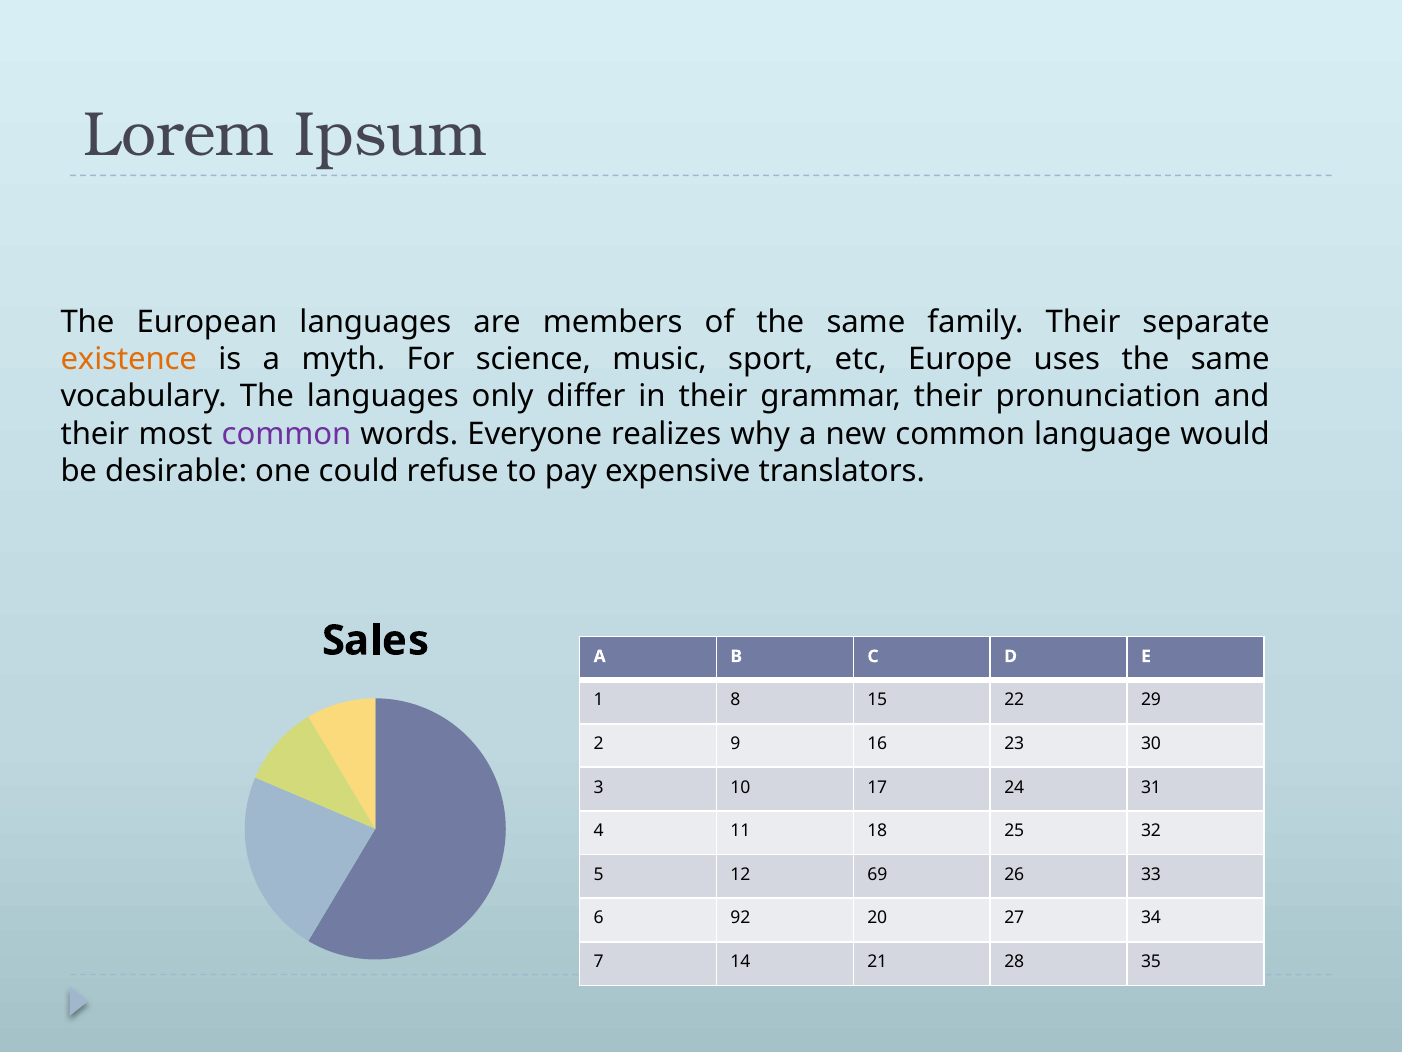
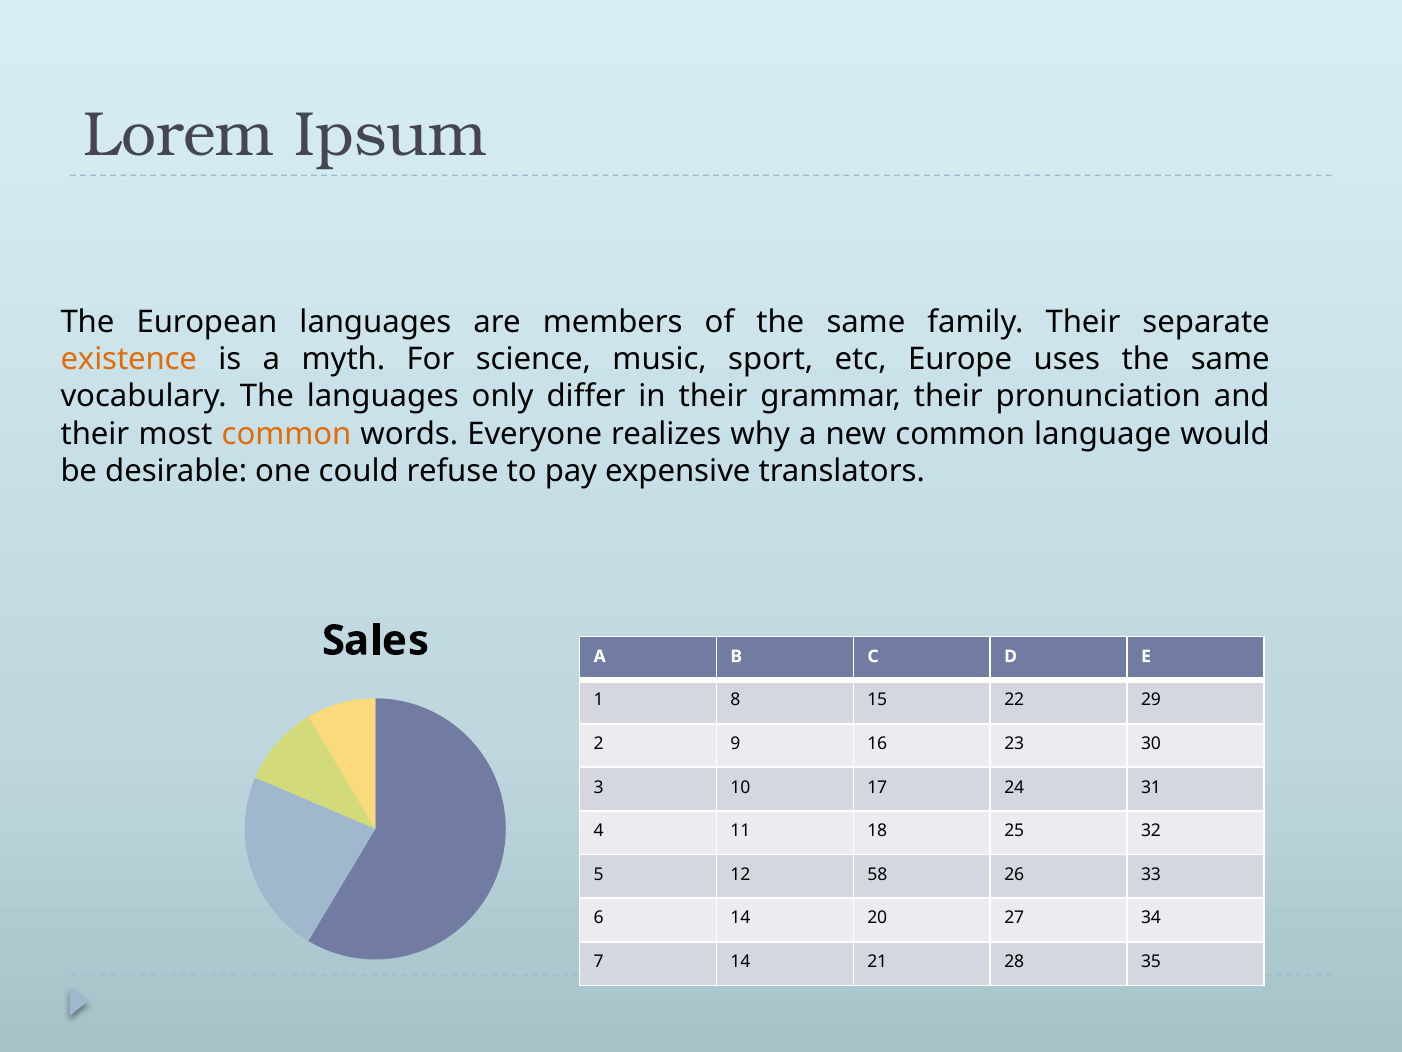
common at (286, 434) colour: purple -> orange
69: 69 -> 58
6 92: 92 -> 14
